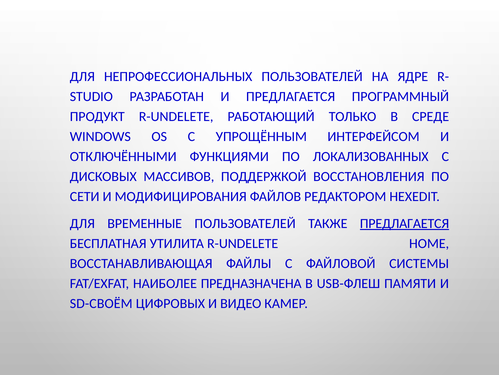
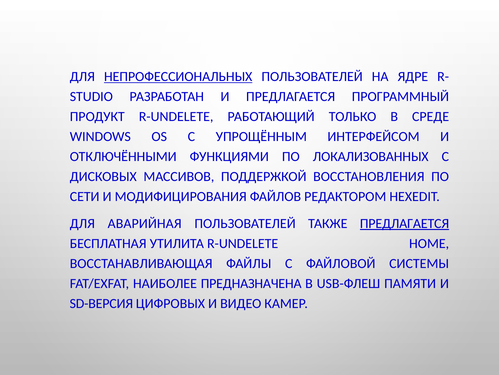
НЕПРОФЕССИОНАЛЬНЫХ underline: none -> present
ВРЕМЕННЫЕ: ВРЕМЕННЫЕ -> АВАРИЙНАЯ
SD-СВОЁМ: SD-СВОЁМ -> SD-ВЕРСИЯ
